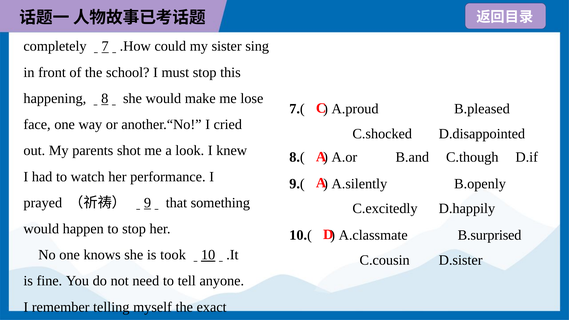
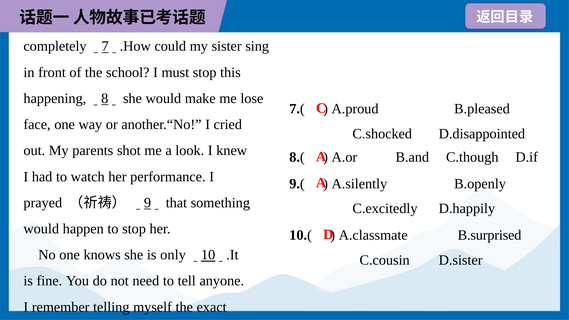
took: took -> only
